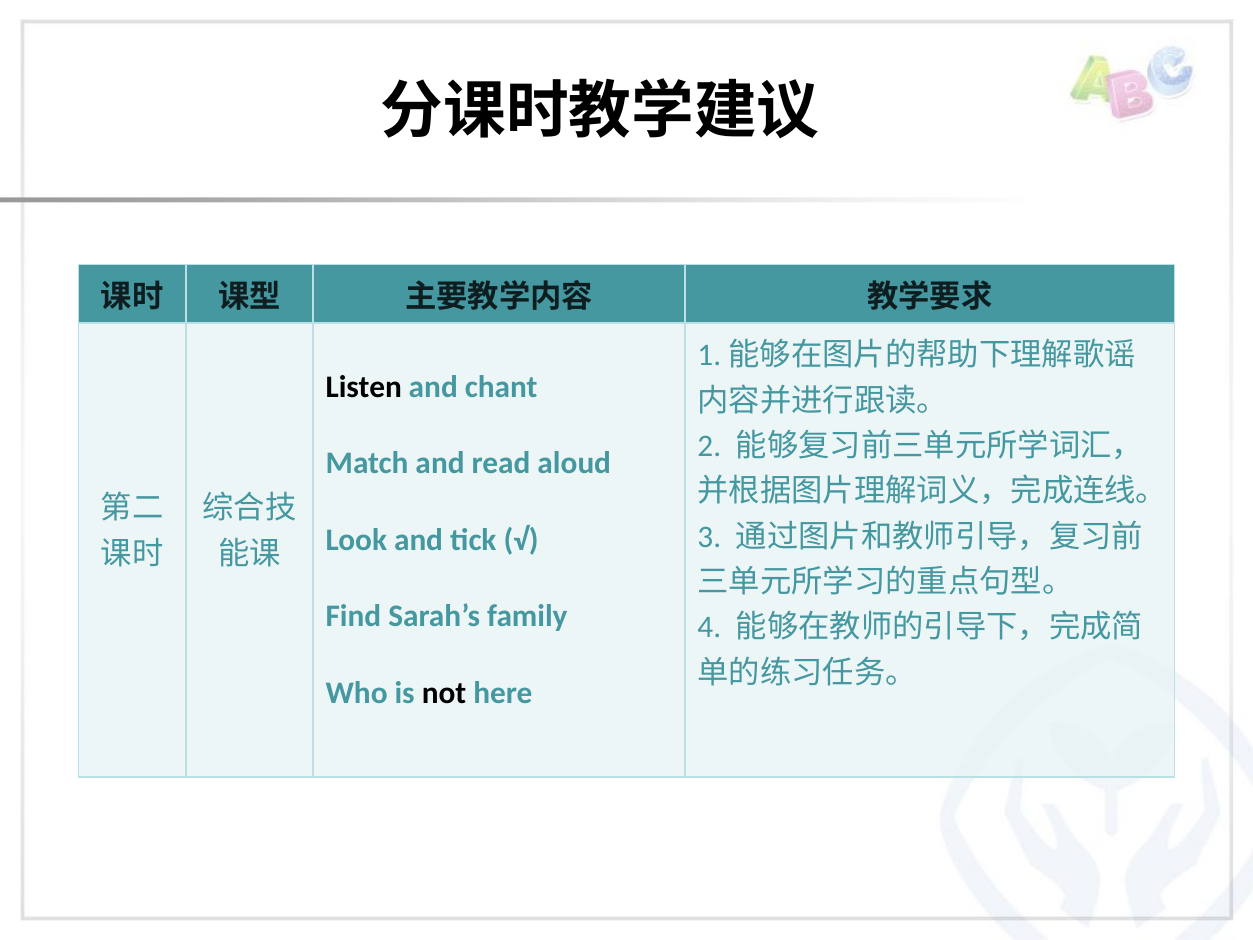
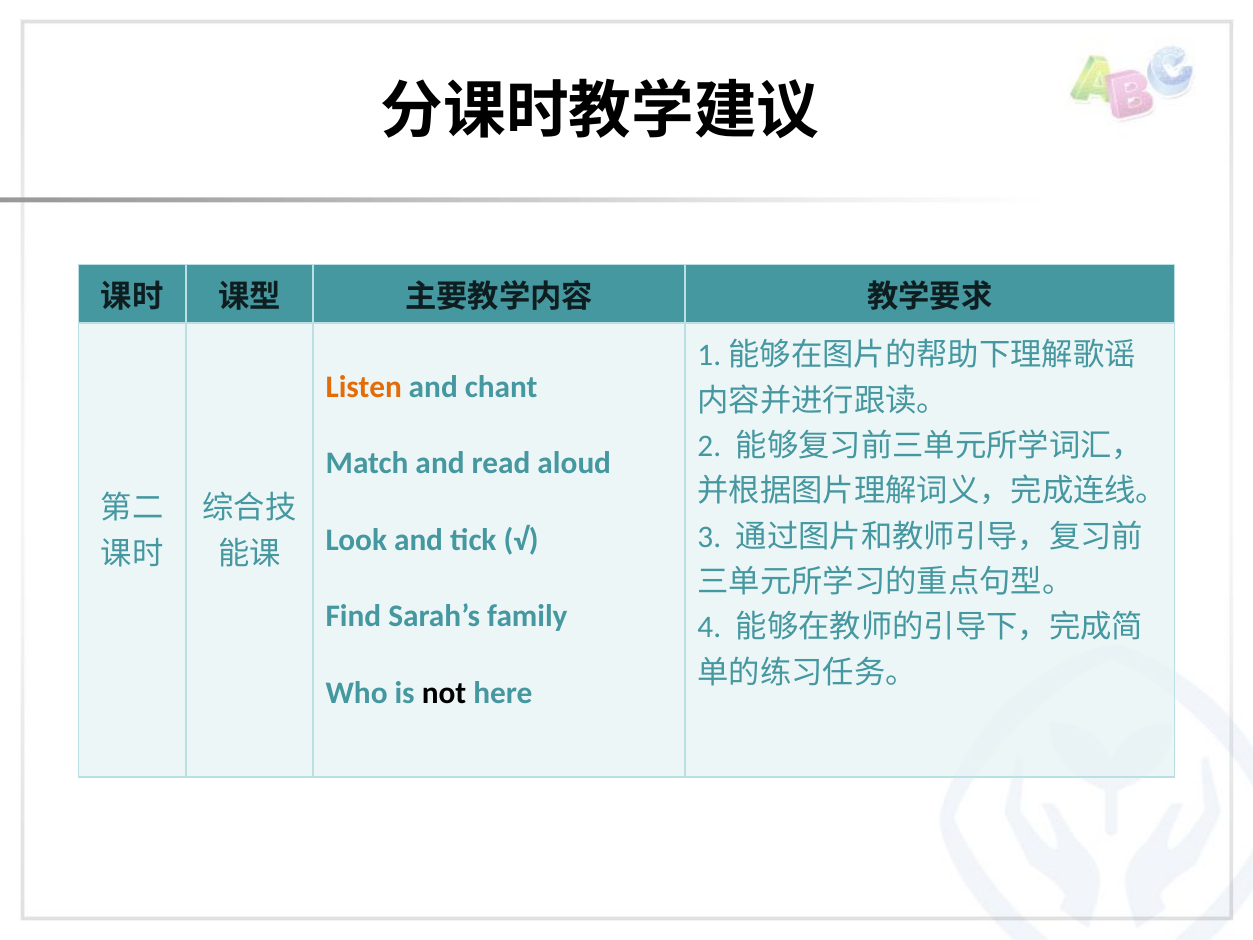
Listen colour: black -> orange
